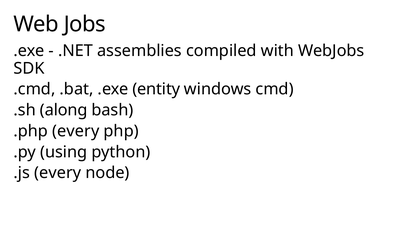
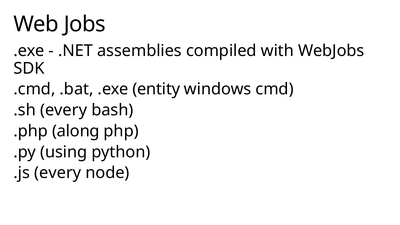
.sh along: along -> every
.php every: every -> along
